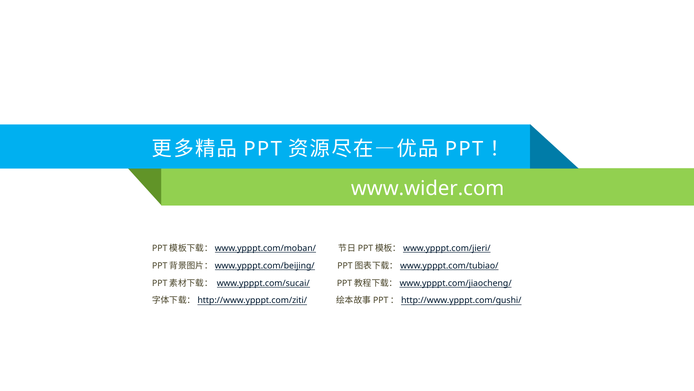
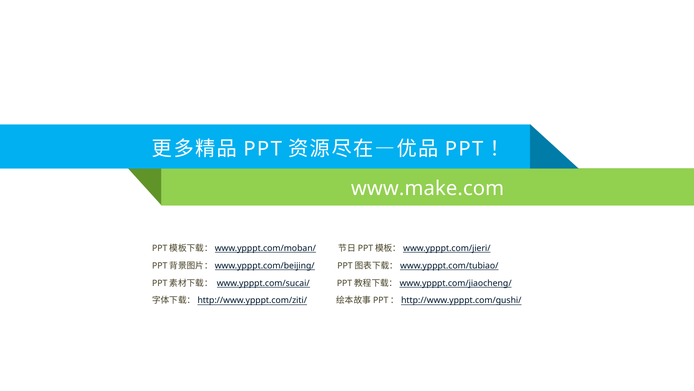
www.wider.com: www.wider.com -> www.make.com
